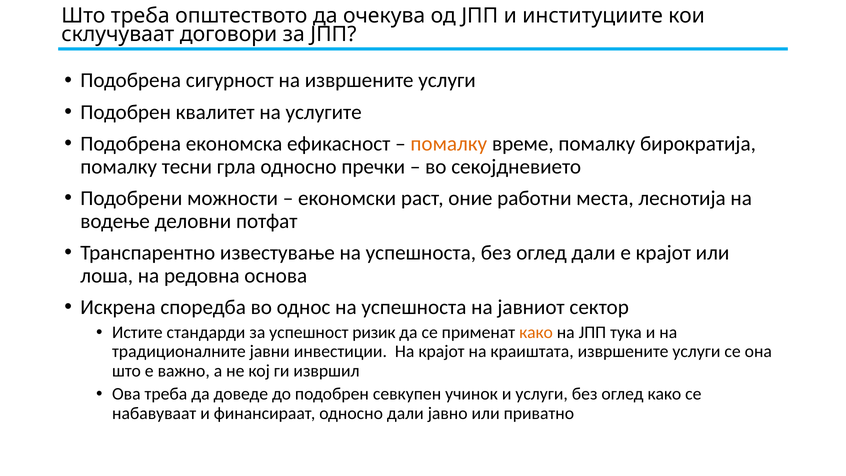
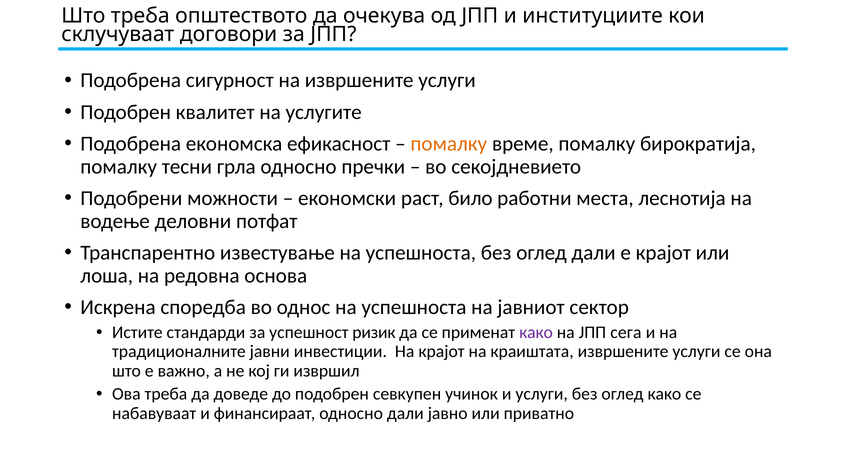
оние: оние -> било
како at (536, 332) colour: orange -> purple
тука: тука -> сега
